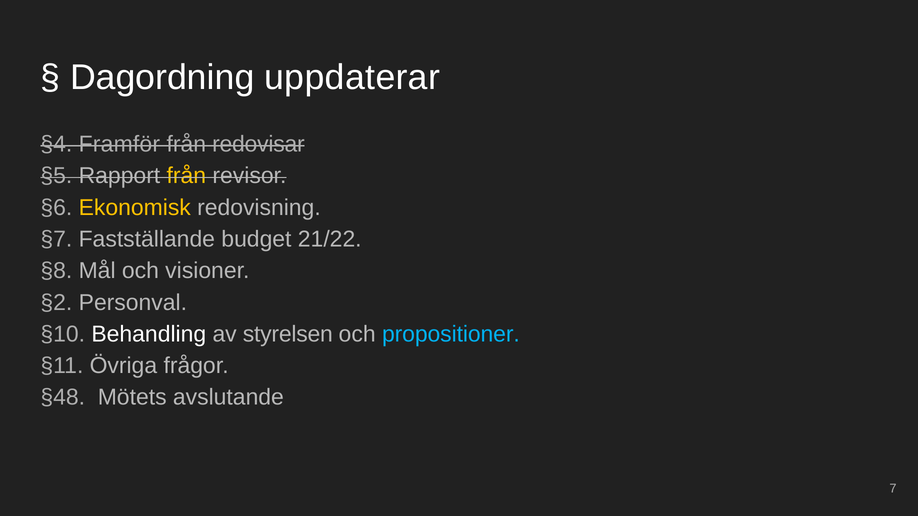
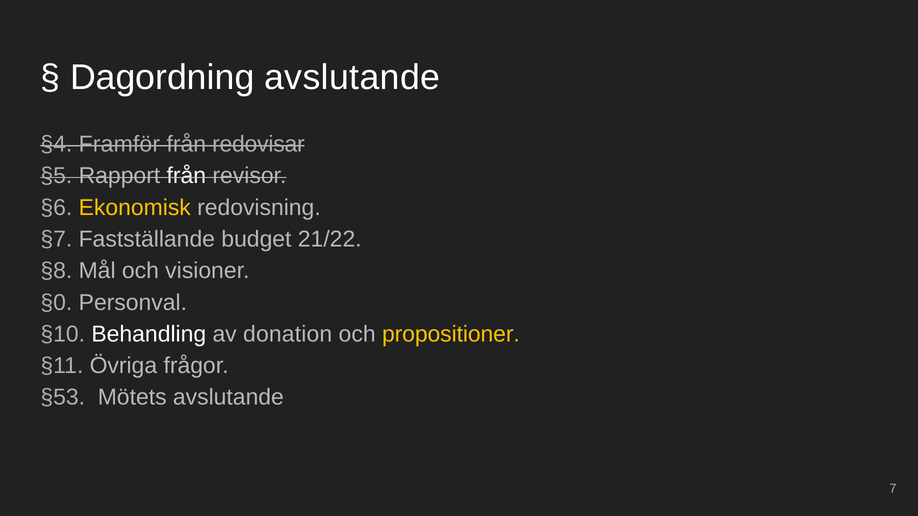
Dagordning uppdaterar: uppdaterar -> avslutande
från at (186, 176) colour: yellow -> white
§2: §2 -> §0
styrelsen: styrelsen -> donation
propositioner colour: light blue -> yellow
§48: §48 -> §53
